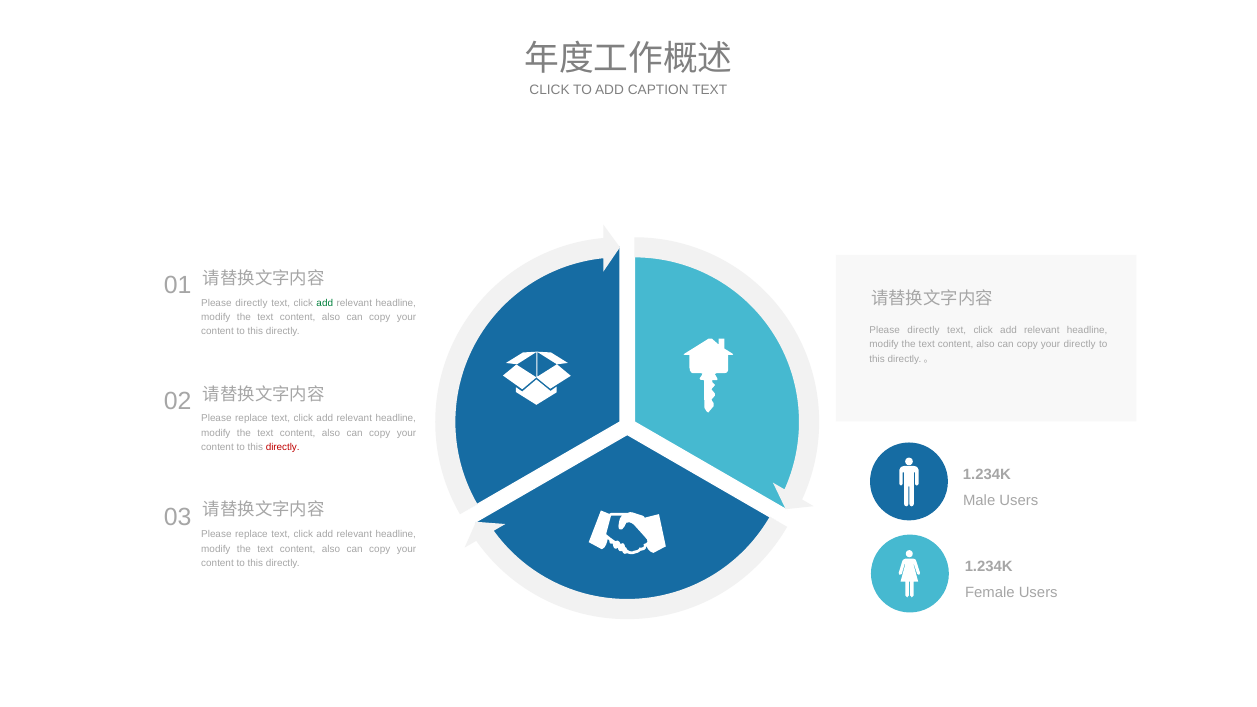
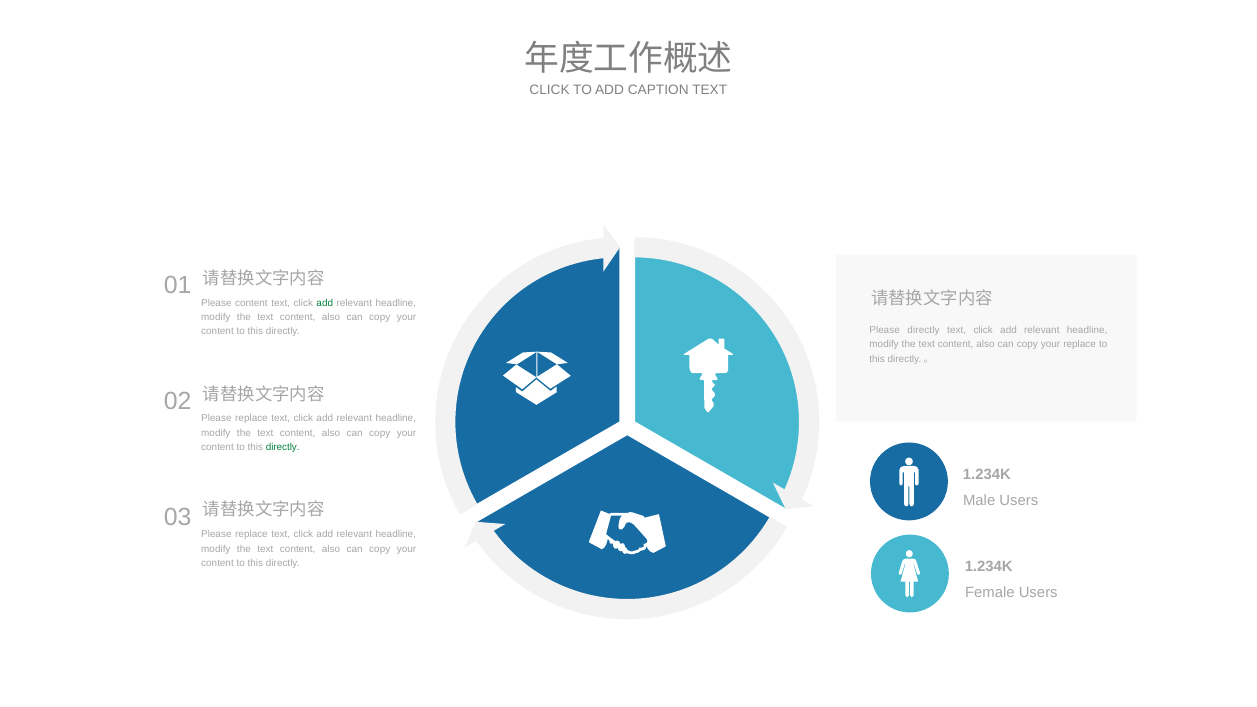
directly at (251, 303): directly -> content
your directly: directly -> replace
directly at (283, 447) colour: red -> green
